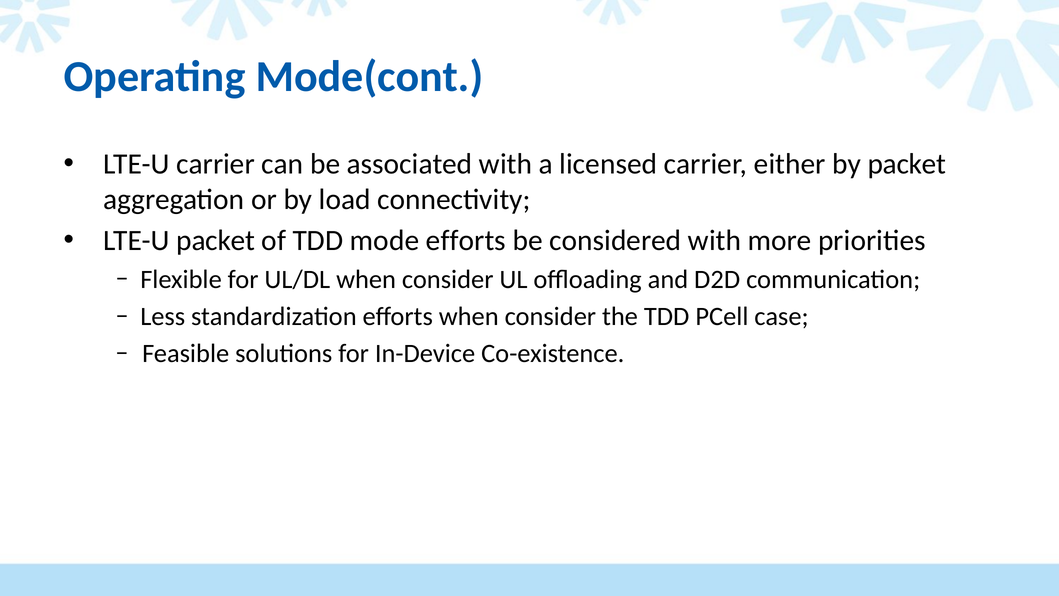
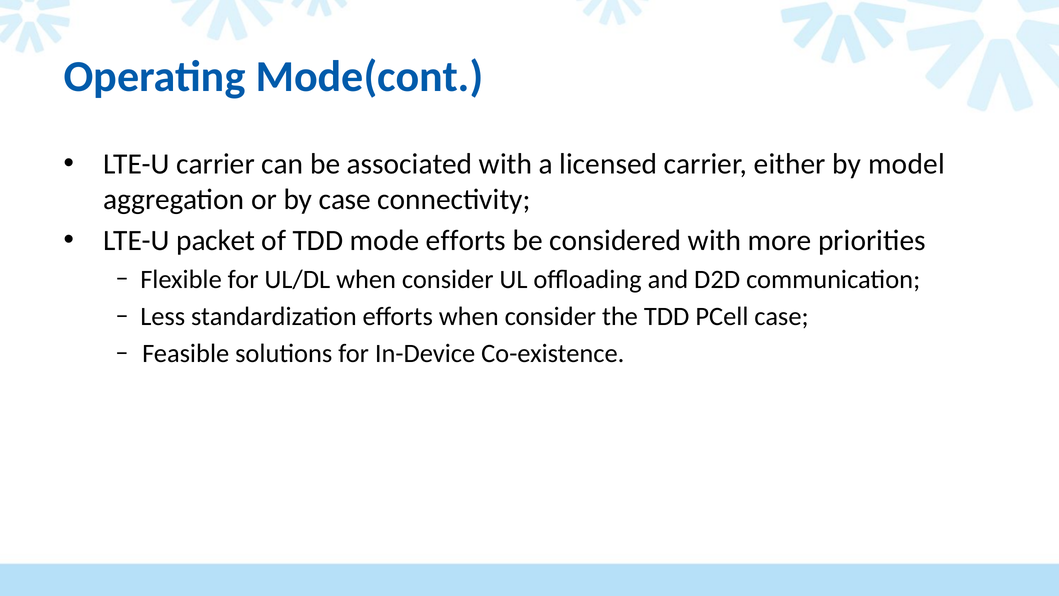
by packet: packet -> model
by load: load -> case
